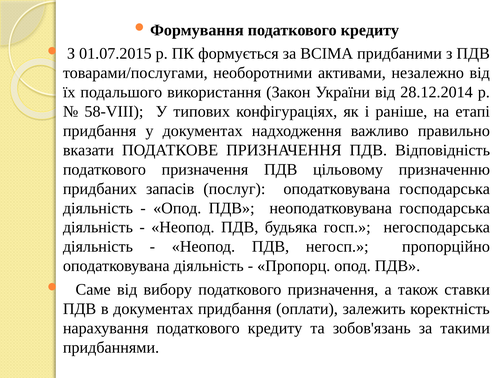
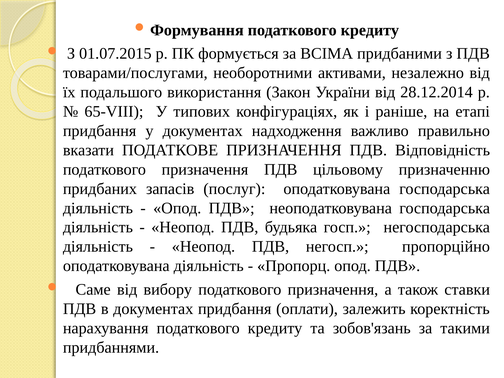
58-VIII: 58-VIII -> 65-VIII
